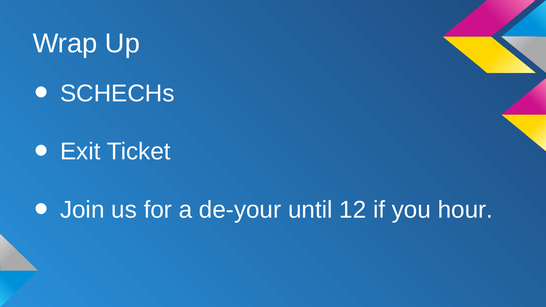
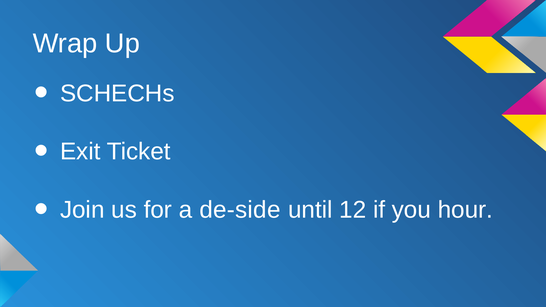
de-your: de-your -> de-side
